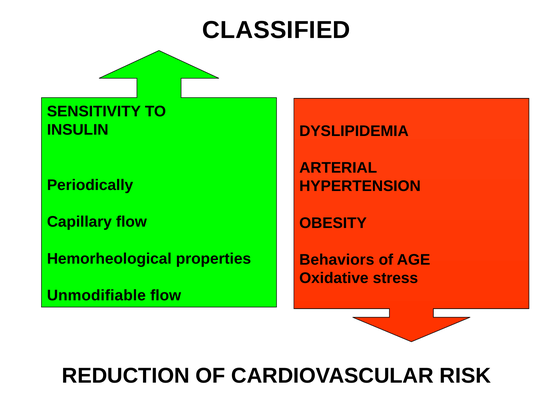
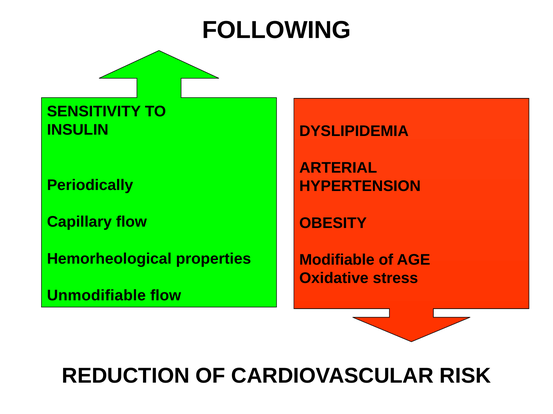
CLASSIFIED: CLASSIFIED -> FOLLOWING
Behaviors: Behaviors -> Modifiable
